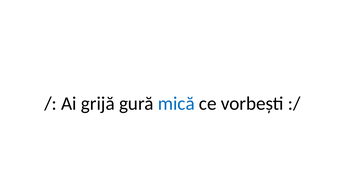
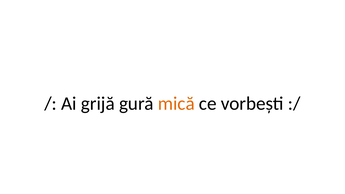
mică colour: blue -> orange
